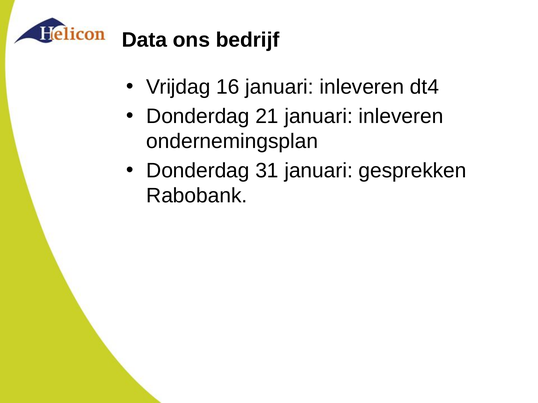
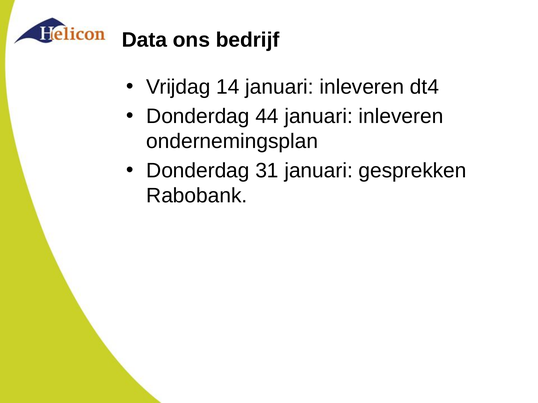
16: 16 -> 14
21: 21 -> 44
